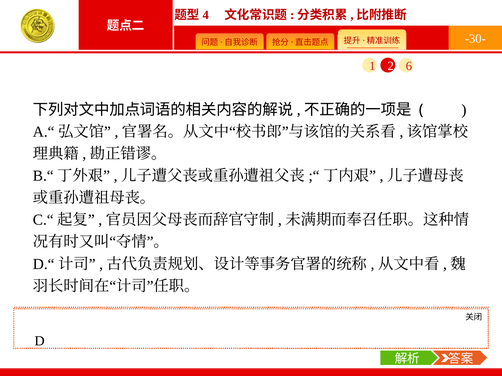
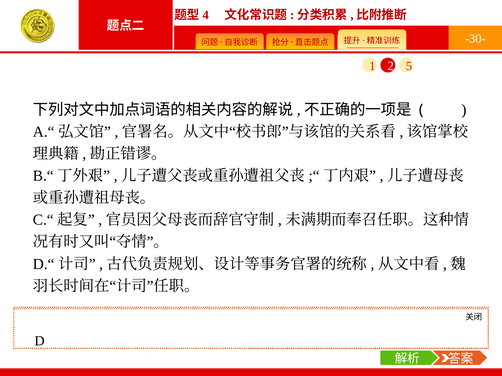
6: 6 -> 5
